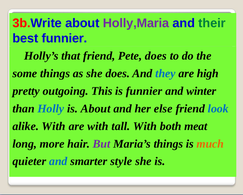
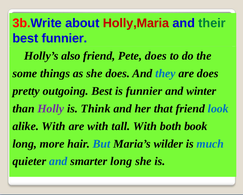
Holly,Maria colour: purple -> red
that: that -> also
are high: high -> does
outgoing This: This -> Best
Holly colour: blue -> purple
is About: About -> Think
else: else -> that
meat: meat -> book
But colour: purple -> blue
Maria’s things: things -> wilder
much colour: orange -> blue
smarter style: style -> long
